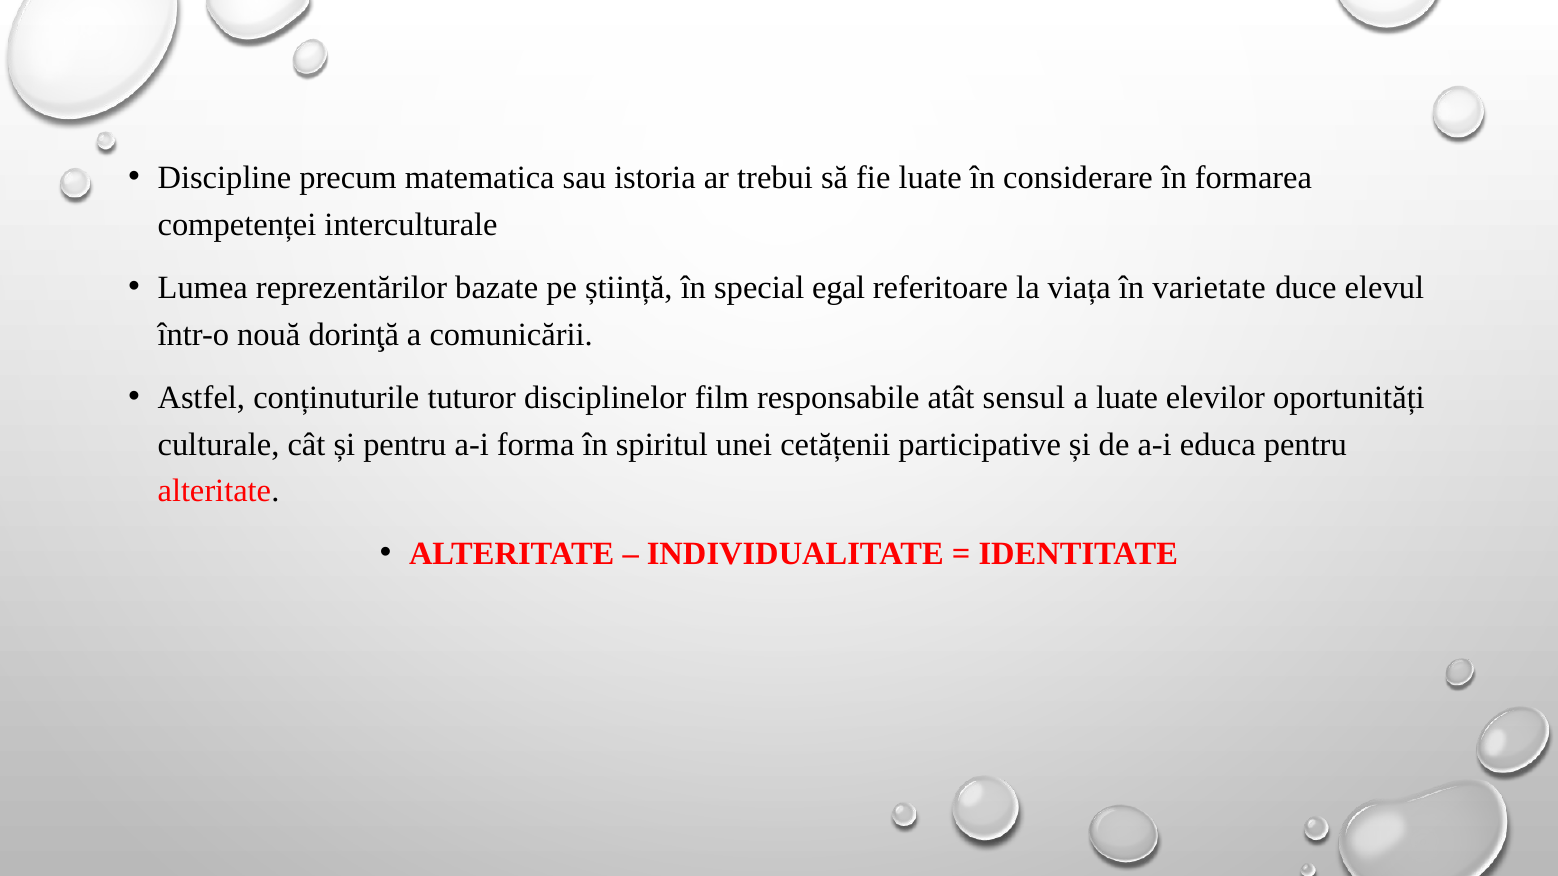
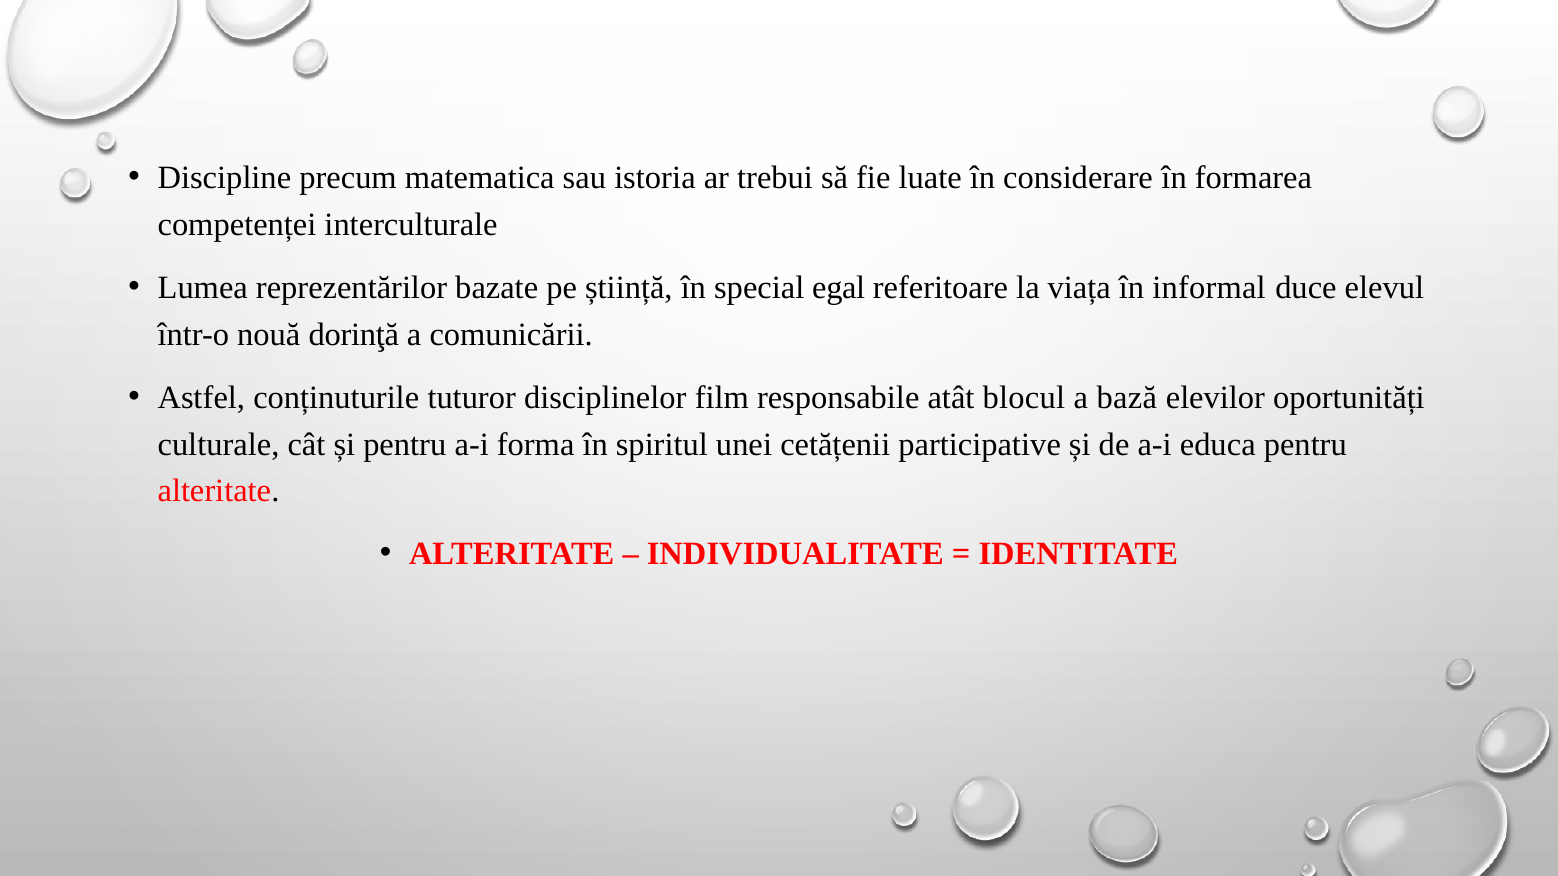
varietate: varietate -> informal
sensul: sensul -> blocul
a luate: luate -> bază
